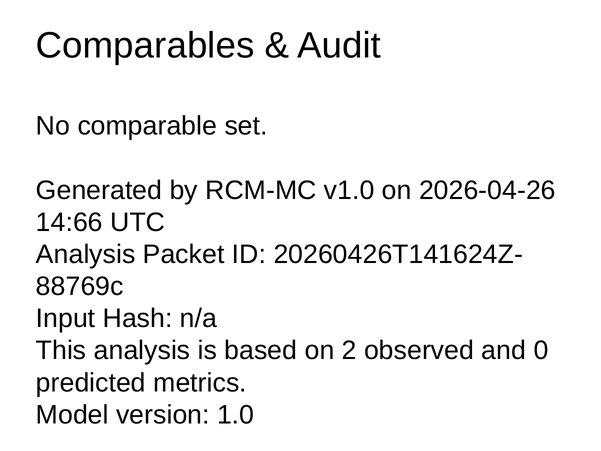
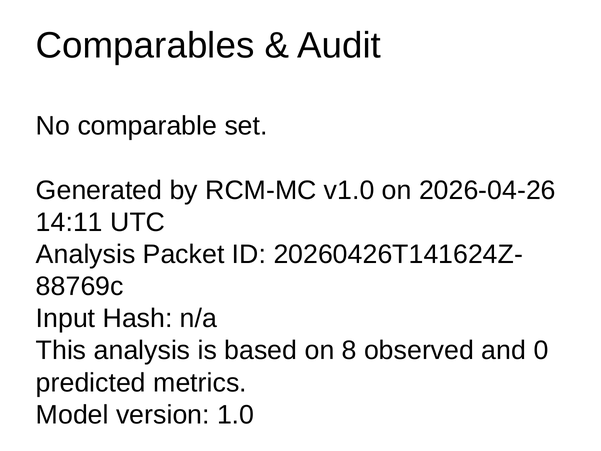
14:66: 14:66 -> 14:11
2: 2 -> 8
